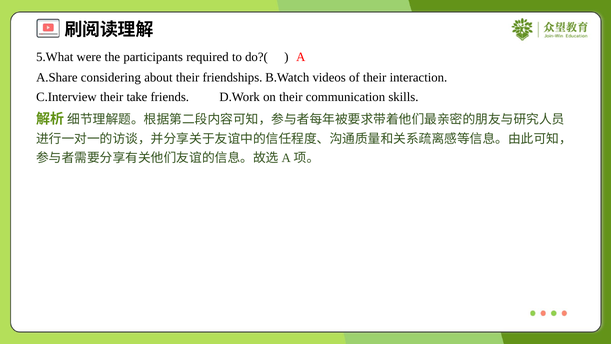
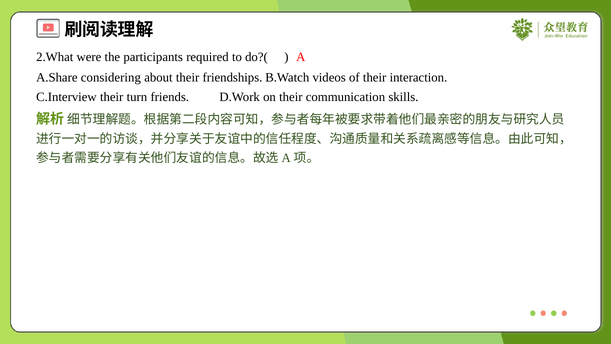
5.What: 5.What -> 2.What
take: take -> turn
